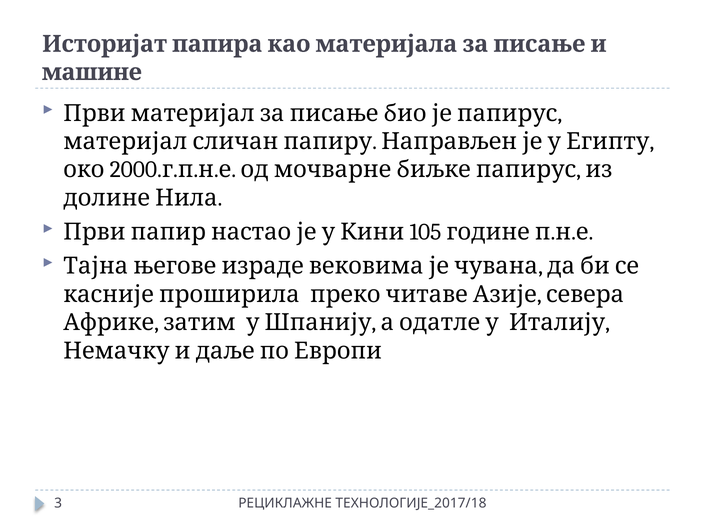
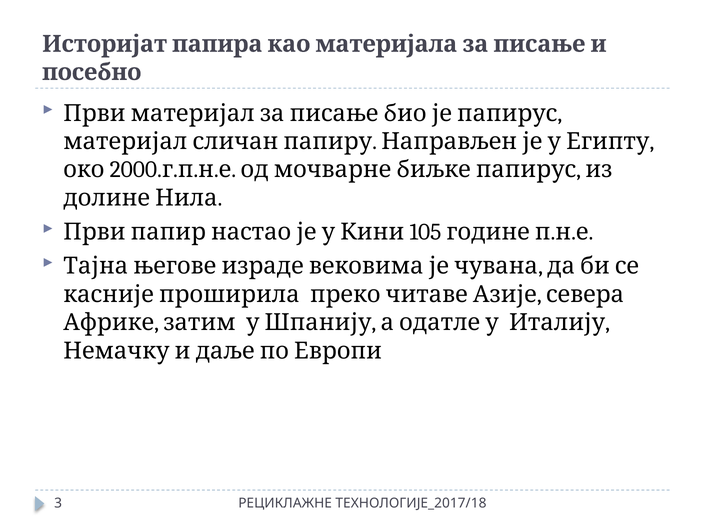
машине: машине -> посебно
